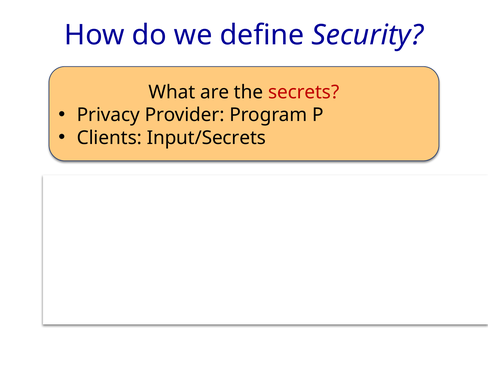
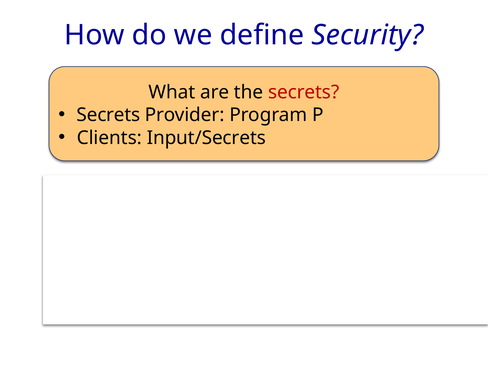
Privacy at (108, 115): Privacy -> Secrets
